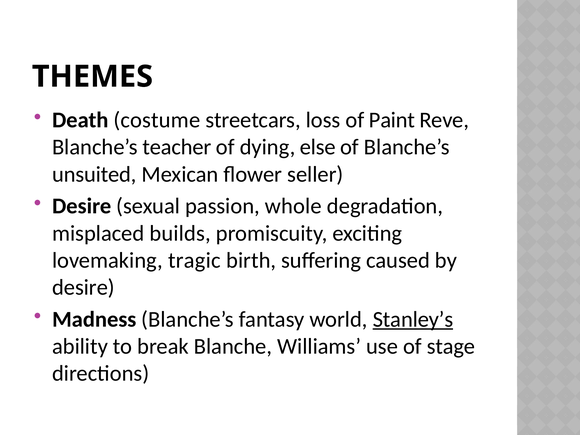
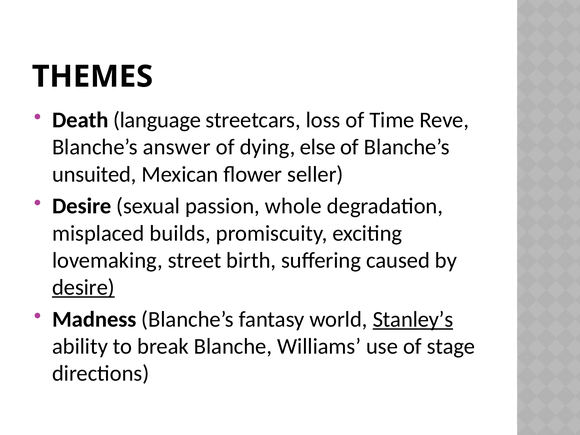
costume: costume -> language
Paint: Paint -> Time
teacher: teacher -> answer
tragic: tragic -> street
desire at (83, 287) underline: none -> present
